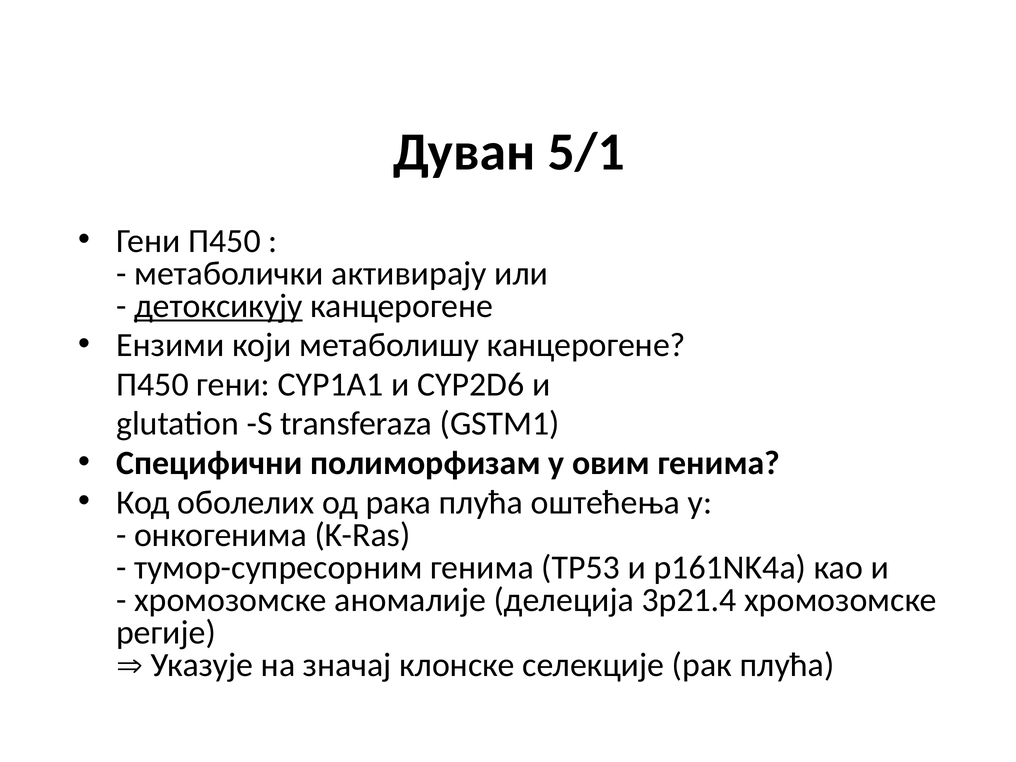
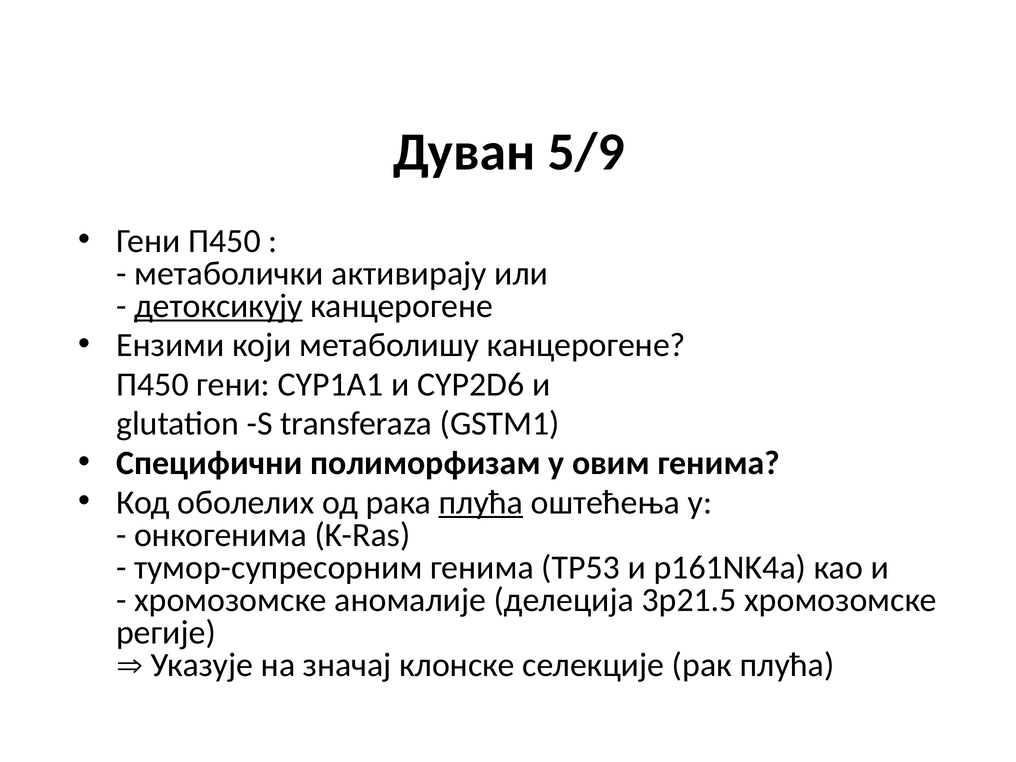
5/1: 5/1 -> 5/9
плућа at (481, 502) underline: none -> present
3p21.4: 3p21.4 -> 3p21.5
